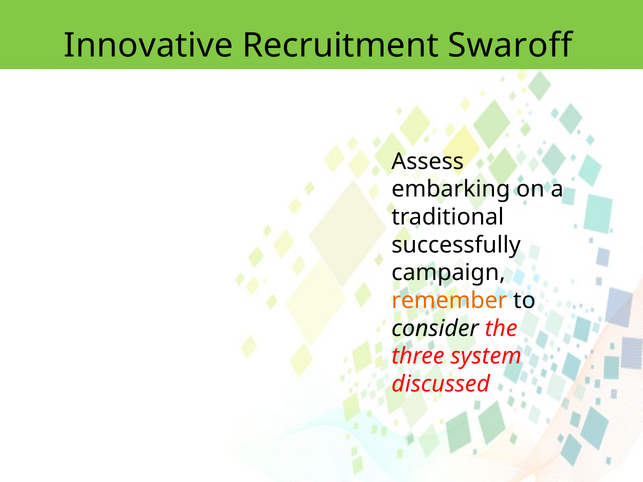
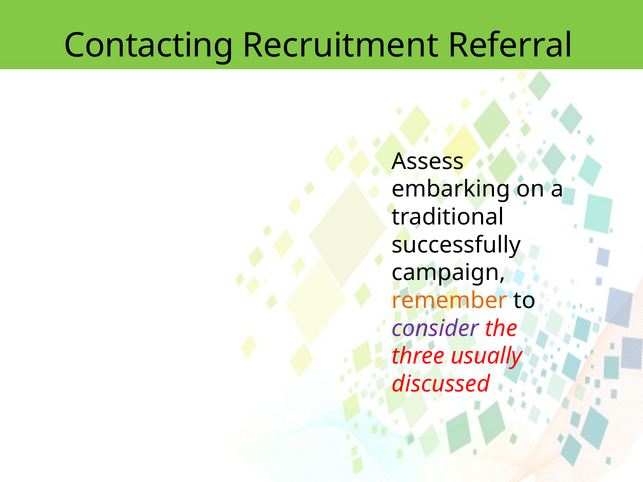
Innovative: Innovative -> Contacting
Swaroff: Swaroff -> Referral
consider colour: black -> purple
system: system -> usually
